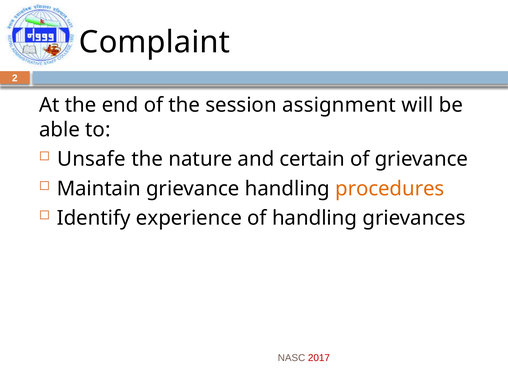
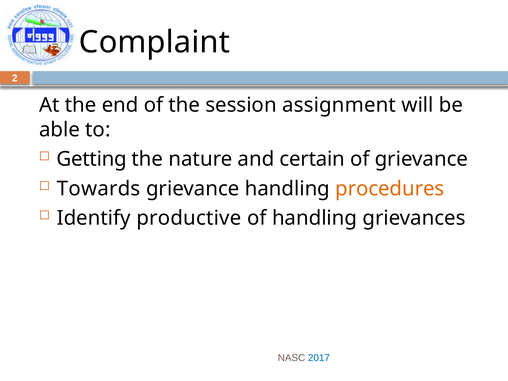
Unsafe: Unsafe -> Getting
Maintain: Maintain -> Towards
experience: experience -> productive
2017 colour: red -> blue
